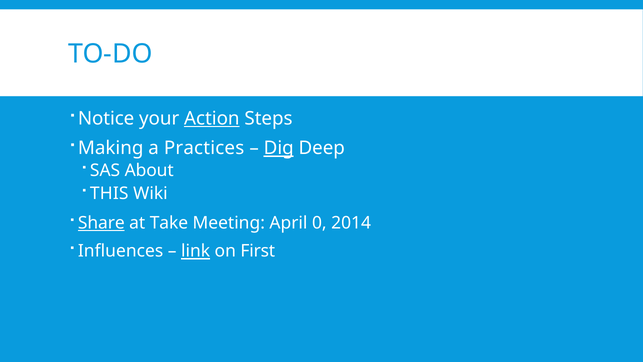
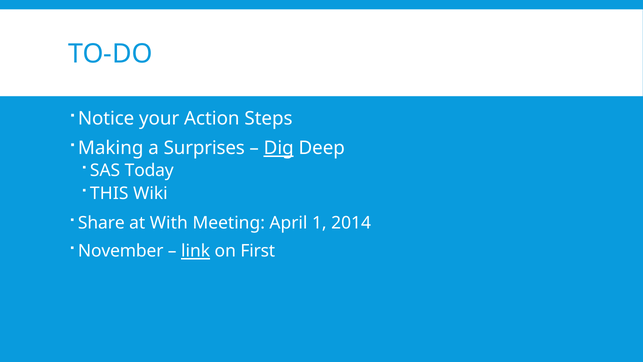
Action underline: present -> none
Practices: Practices -> Surprises
About: About -> Today
Share underline: present -> none
Take: Take -> With
0: 0 -> 1
Influences: Influences -> November
